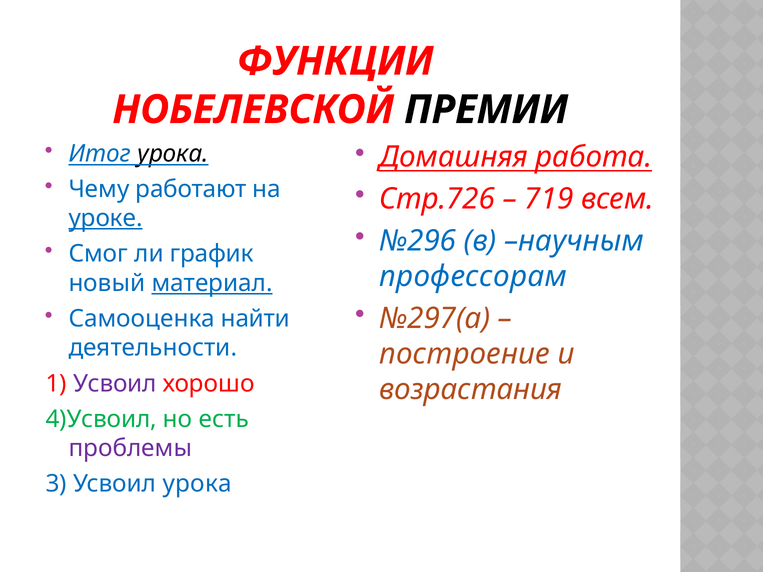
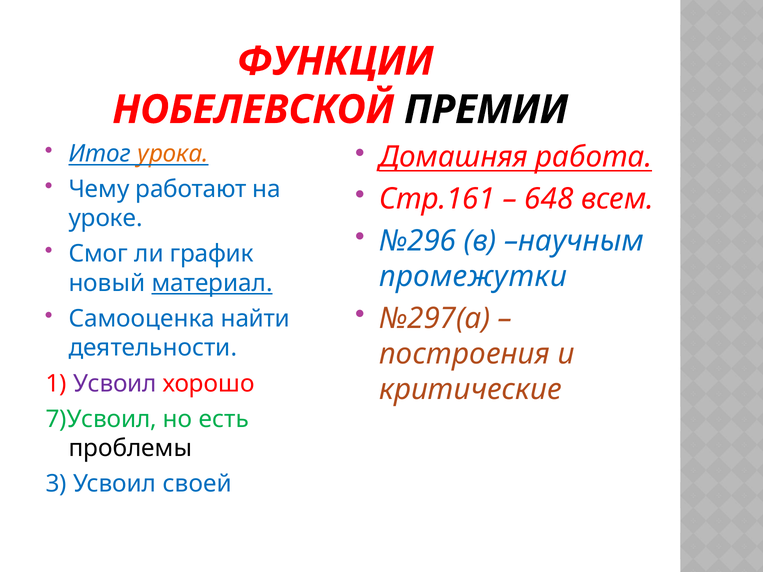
урока at (173, 154) colour: black -> orange
Стр.726: Стр.726 -> Стр.161
719: 719 -> 648
уроке underline: present -> none
профессорам: профессорам -> промежутки
построение: построение -> построения
возрастания: возрастания -> критические
4)Усвоил: 4)Усвоил -> 7)Усвоил
проблемы colour: purple -> black
Усвоил урока: урока -> своей
